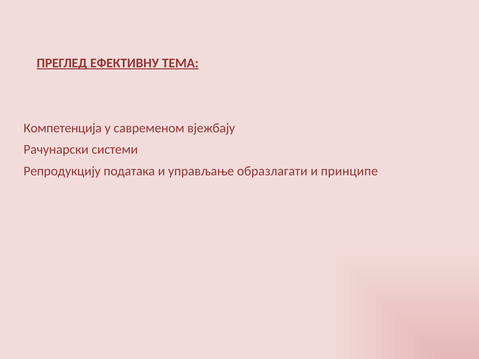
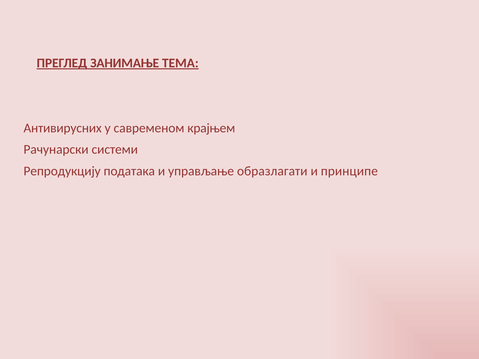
ЕФЕКТИВНУ: ЕФЕКТИВНУ -> ЗАНИМАЊЕ
Компетенција: Компетенција -> Антивирусних
вјежбају: вјежбају -> крајњем
